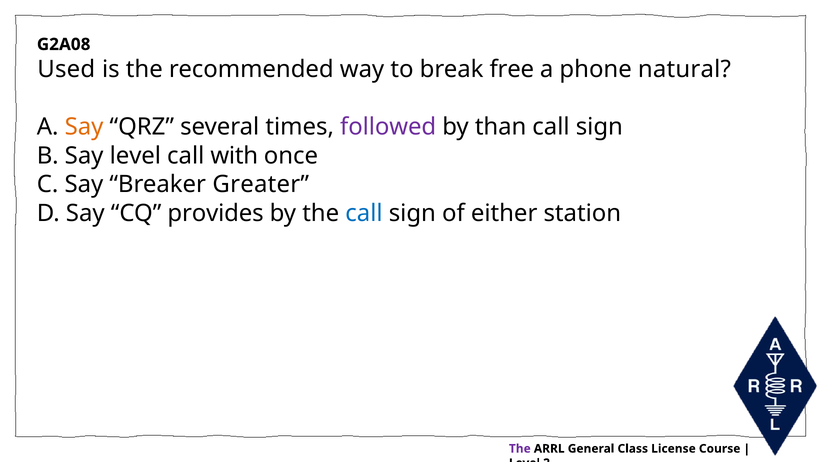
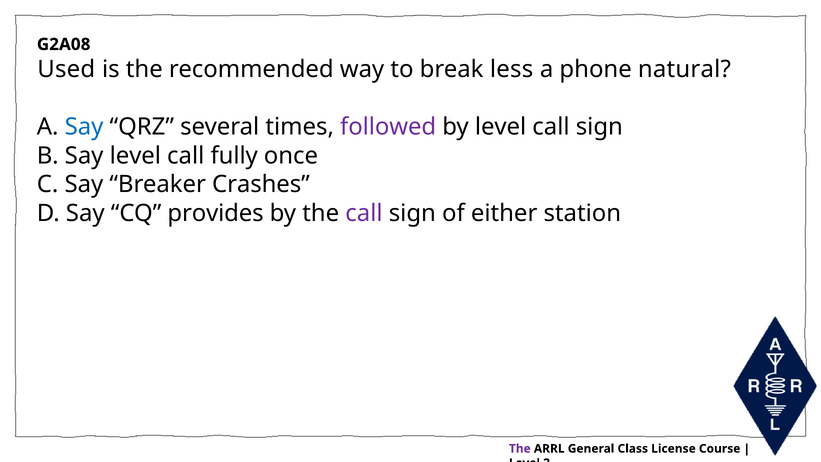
free: free -> less
Say at (84, 127) colour: orange -> blue
by than: than -> level
with: with -> fully
Greater: Greater -> Crashes
call at (364, 213) colour: blue -> purple
